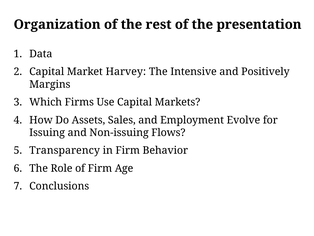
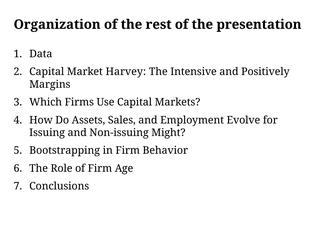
Flows: Flows -> Might
Transparency: Transparency -> Bootstrapping
